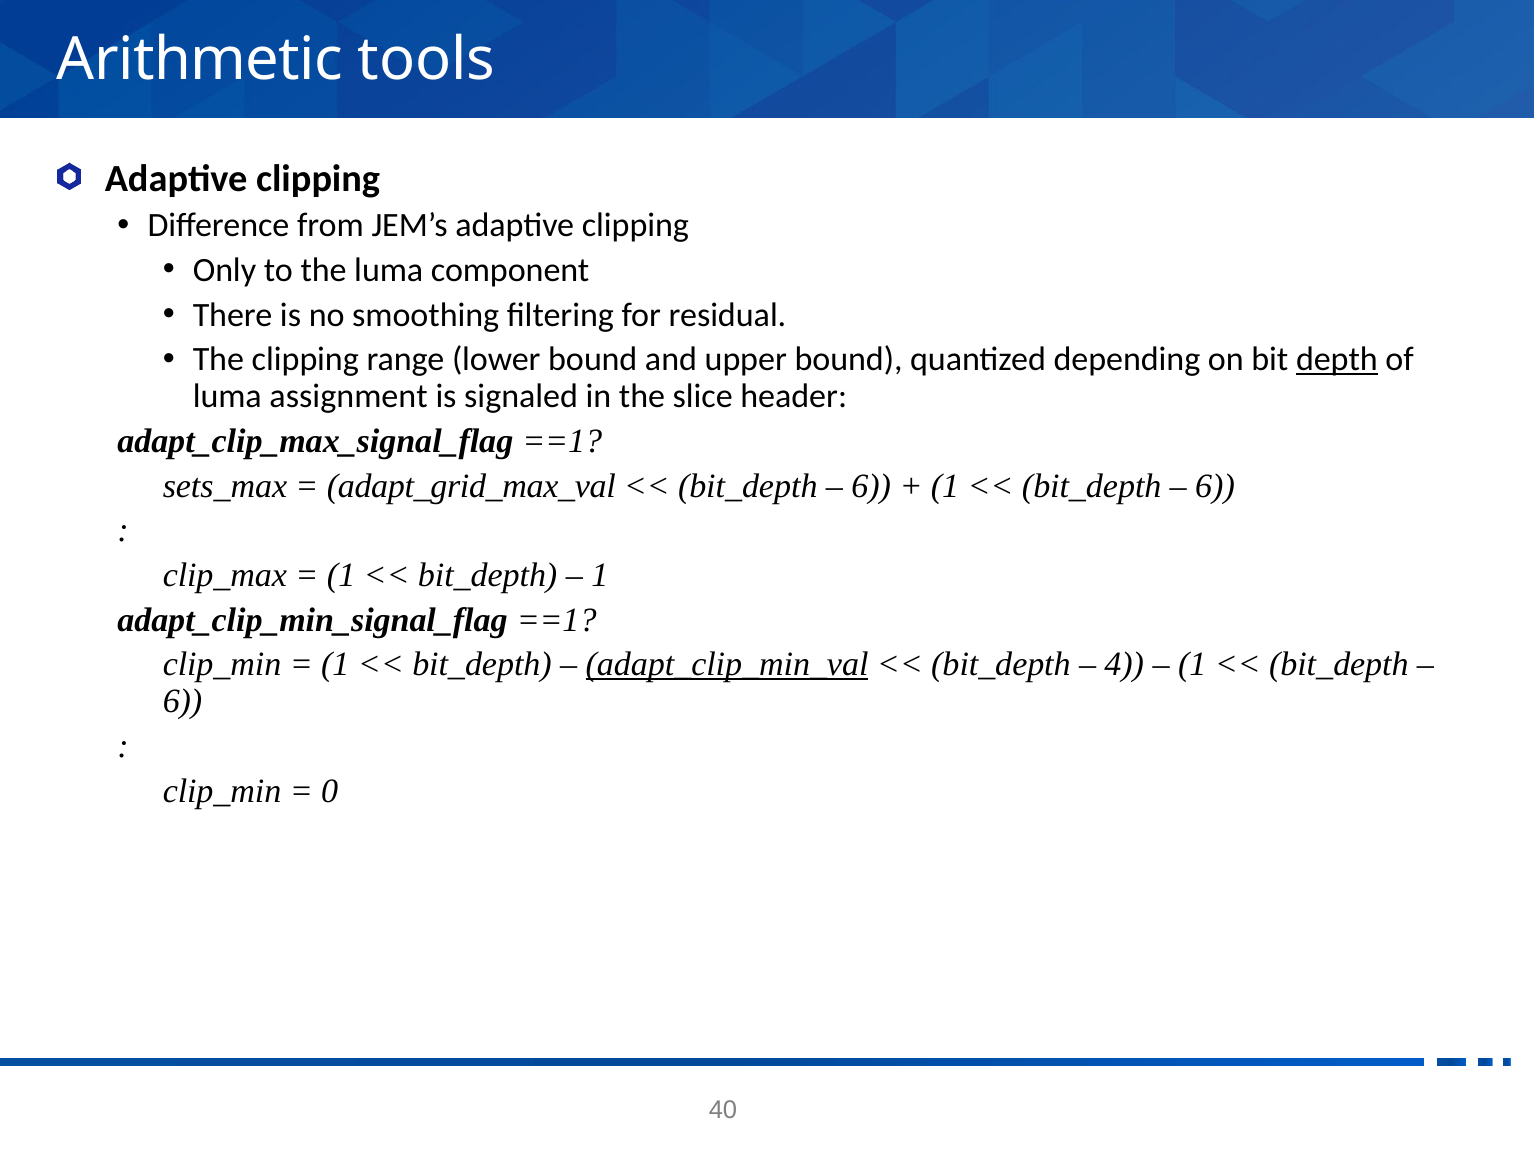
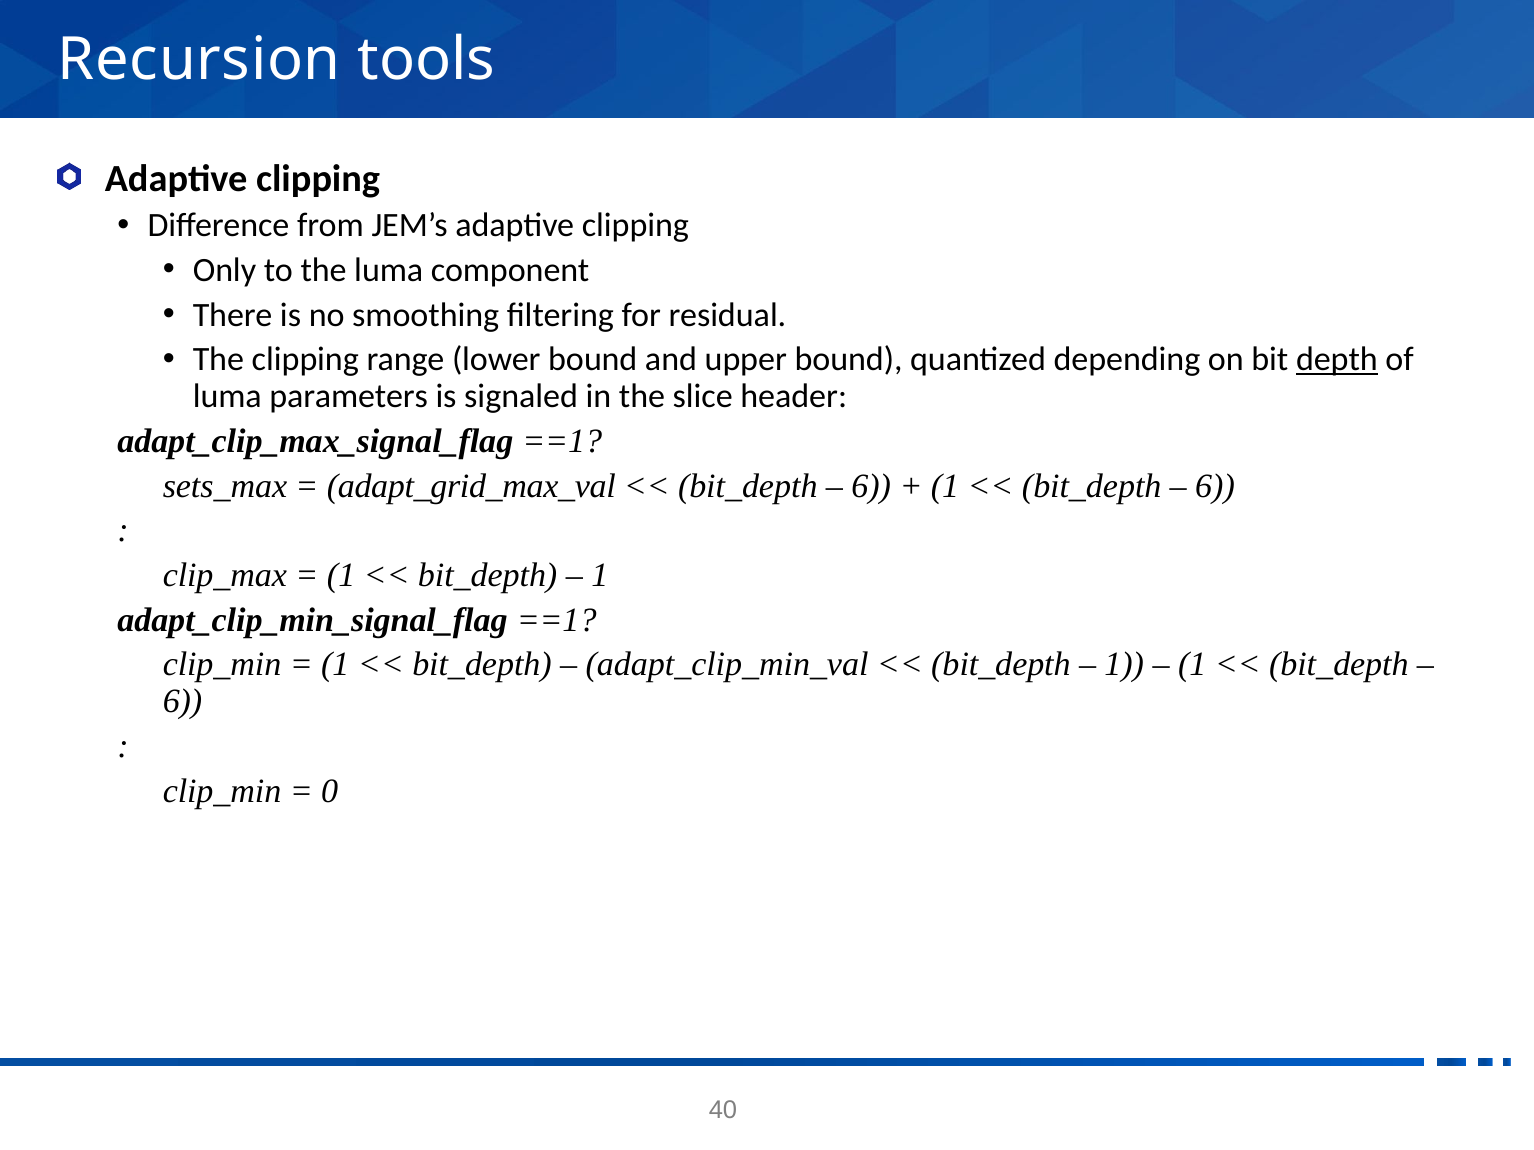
Arithmetic: Arithmetic -> Recursion
assignment: assignment -> parameters
adapt_clip_min_val underline: present -> none
4 at (1124, 665): 4 -> 1
